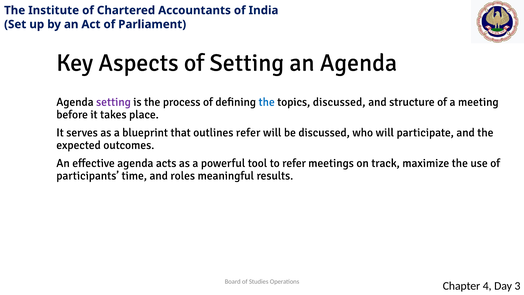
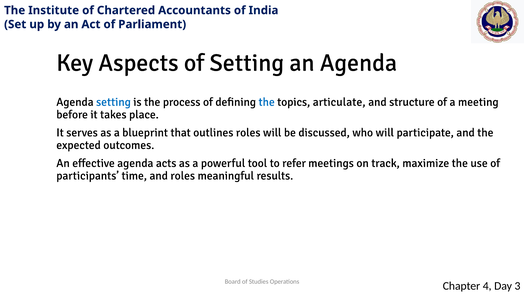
setting at (113, 102) colour: purple -> blue
topics discussed: discussed -> articulate
outlines refer: refer -> roles
